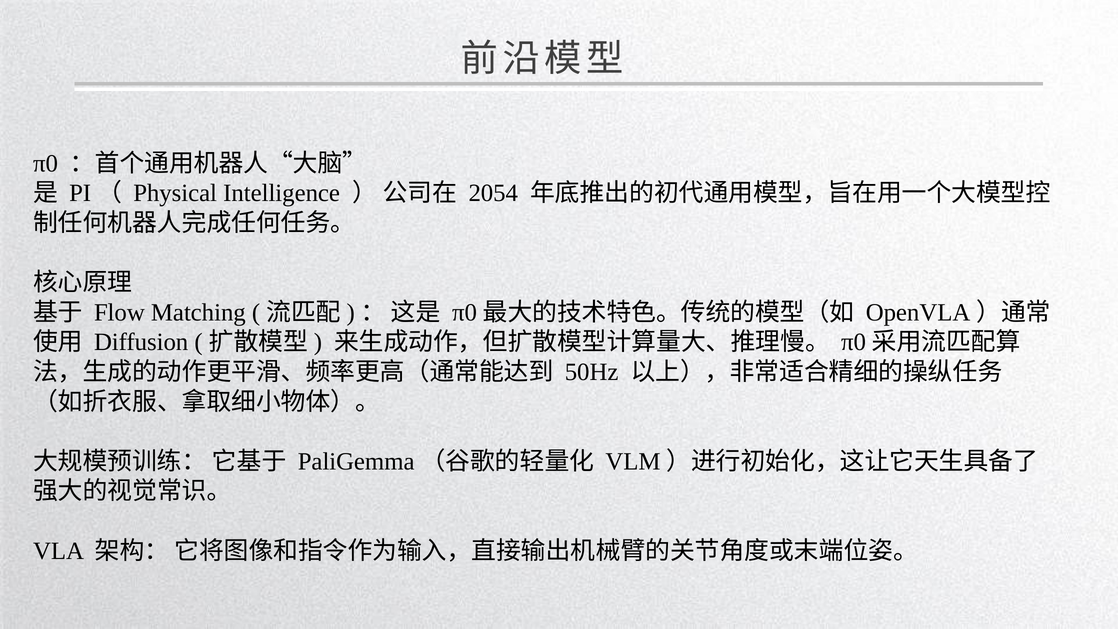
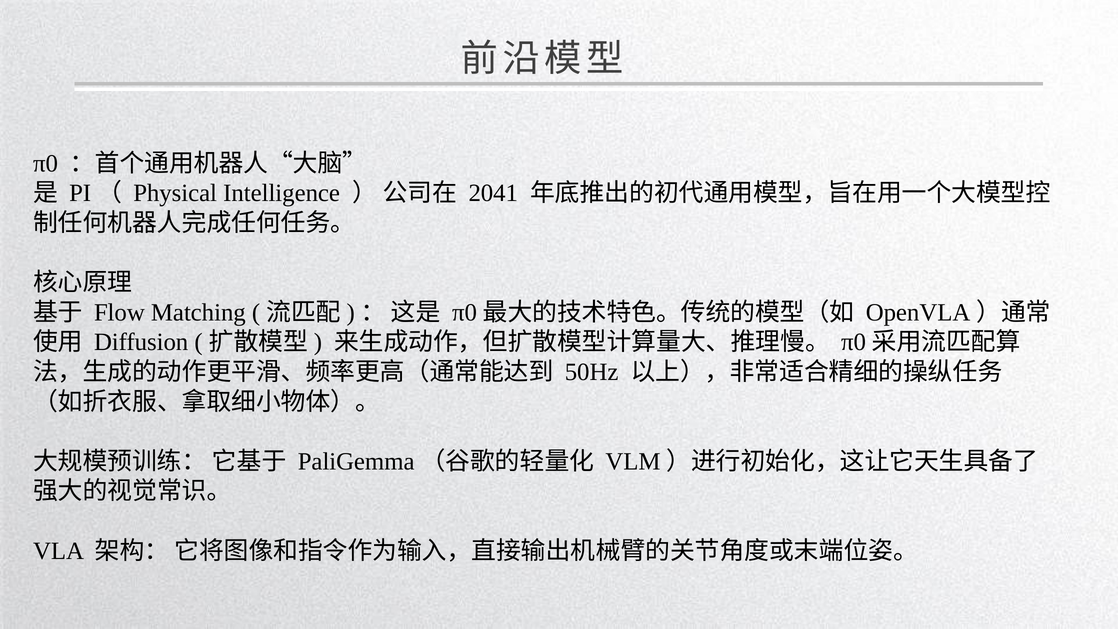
2054: 2054 -> 2041
